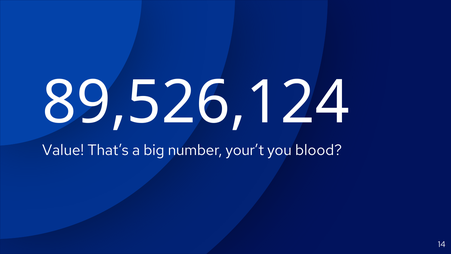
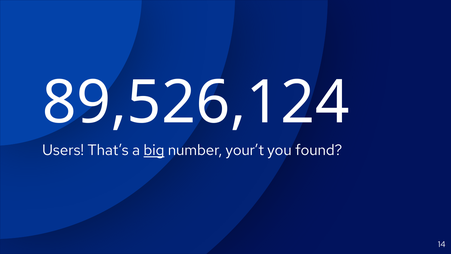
Value: Value -> Users
big underline: none -> present
blood: blood -> found
